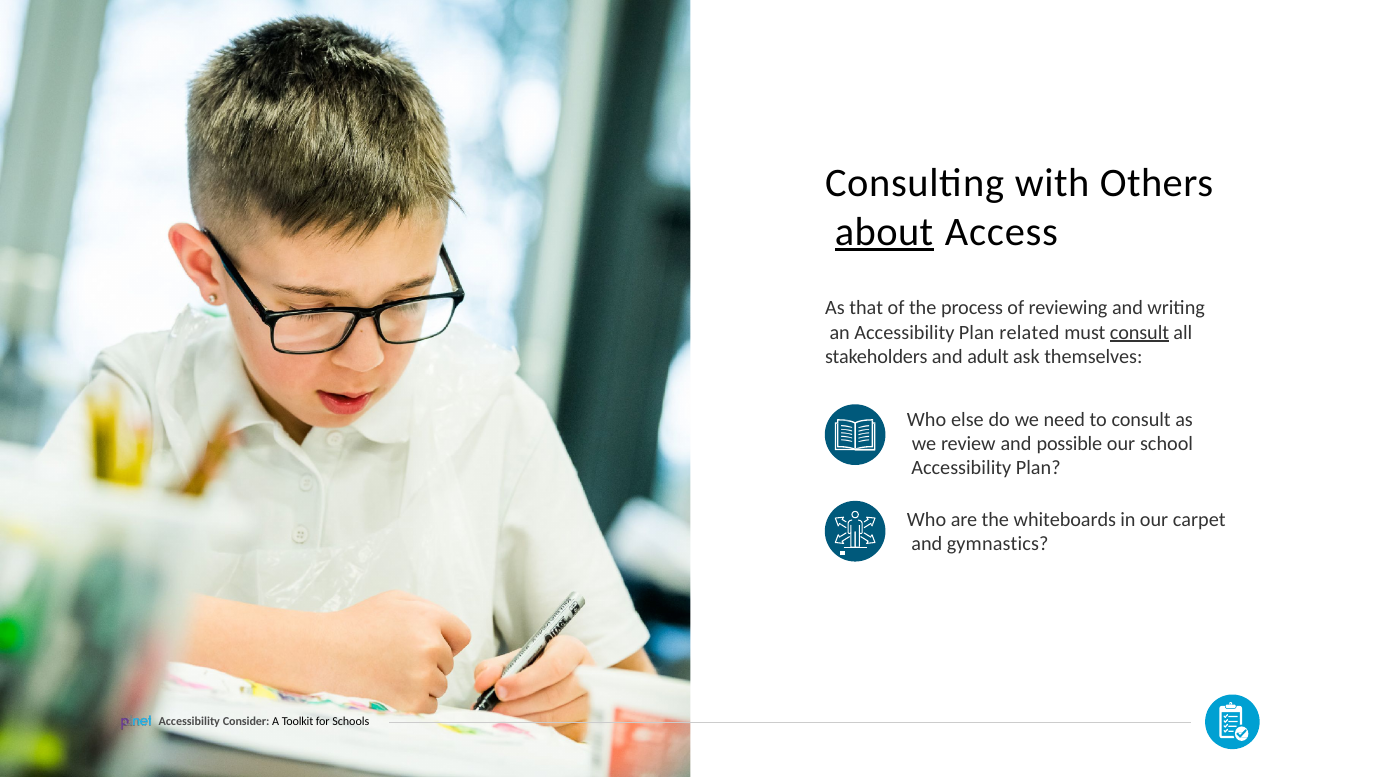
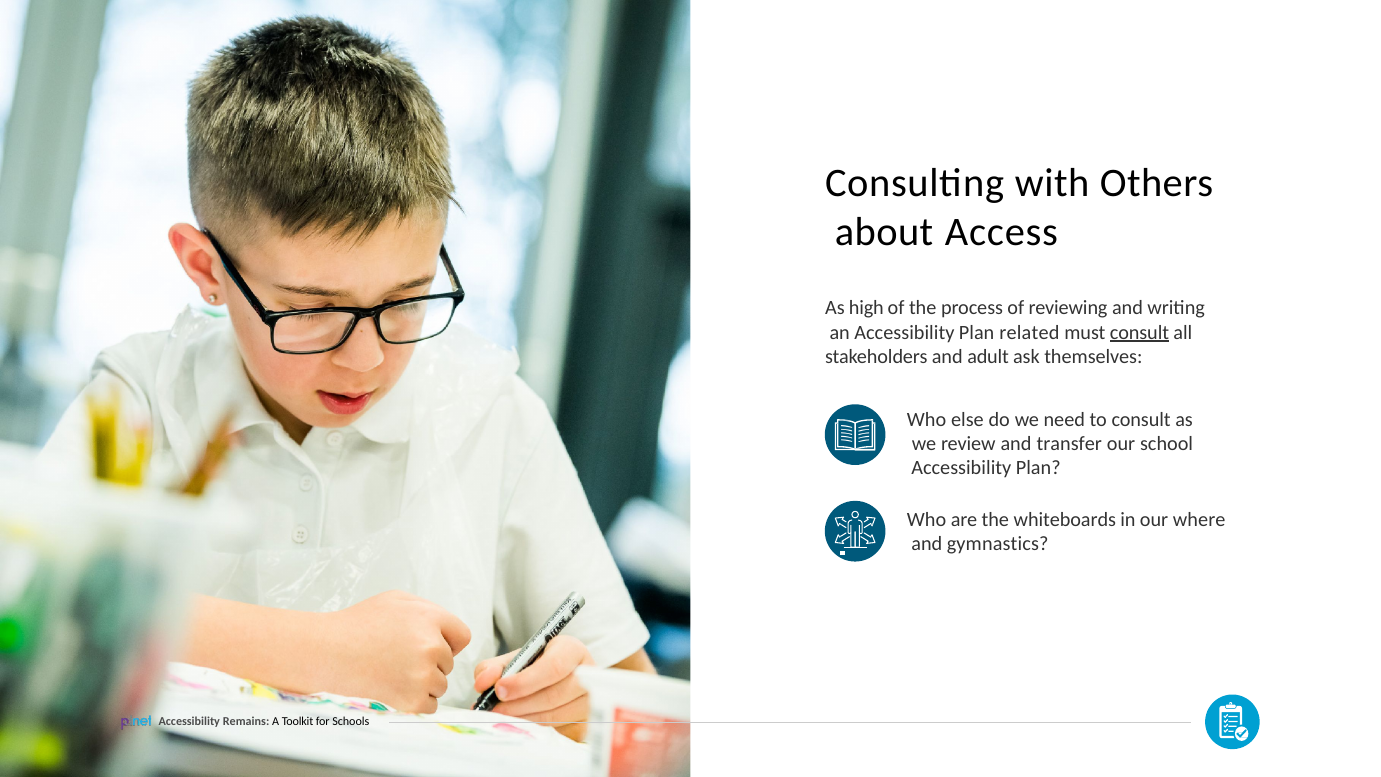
about underline: present -> none
that: that -> high
possible: possible -> transfer
carpet: carpet -> where
Consider: Consider -> Remains
